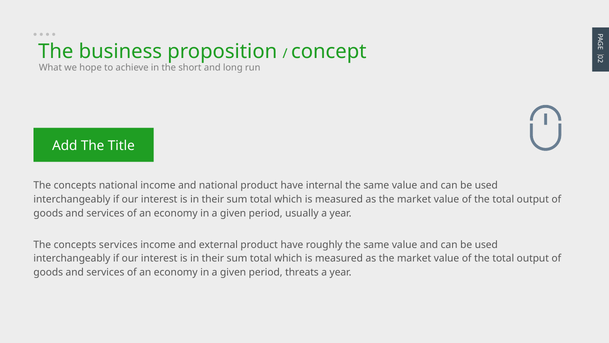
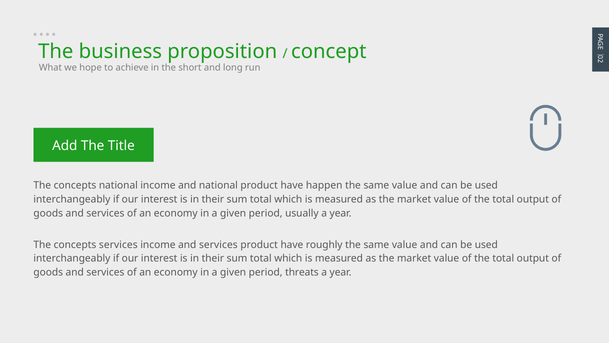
internal: internal -> happen
income and external: external -> services
